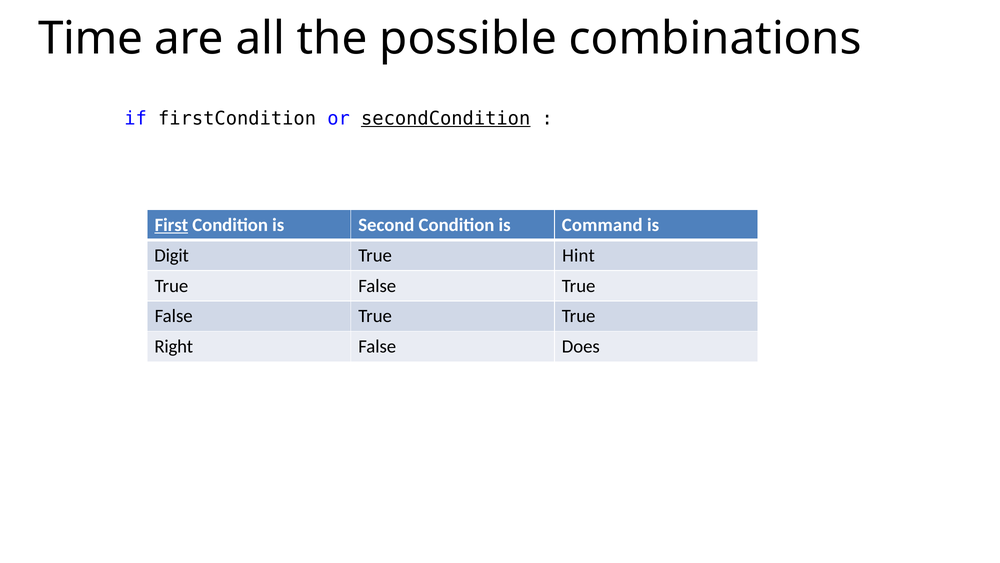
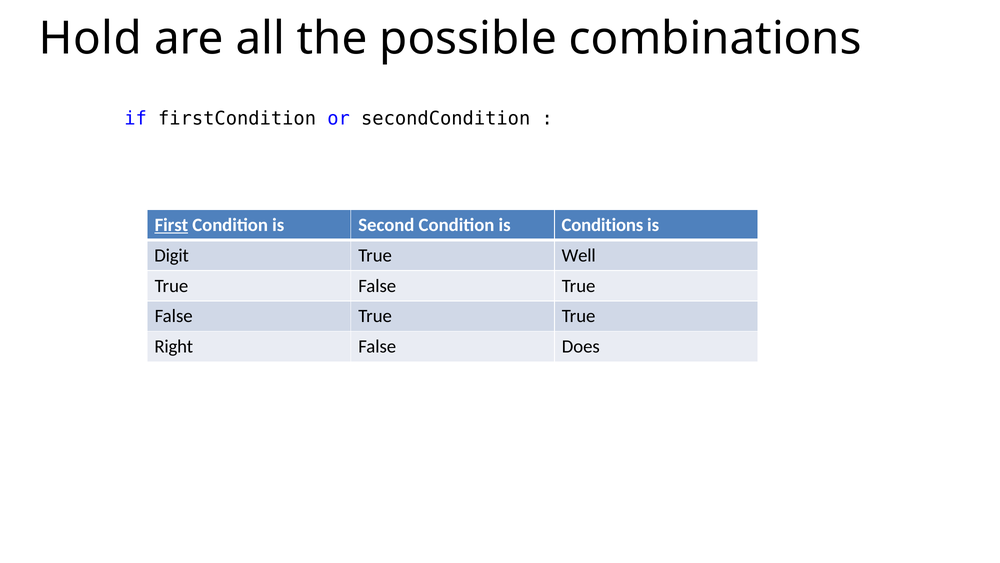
Time: Time -> Hold
secondCondition underline: present -> none
Command: Command -> Conditions
Hint: Hint -> Well
